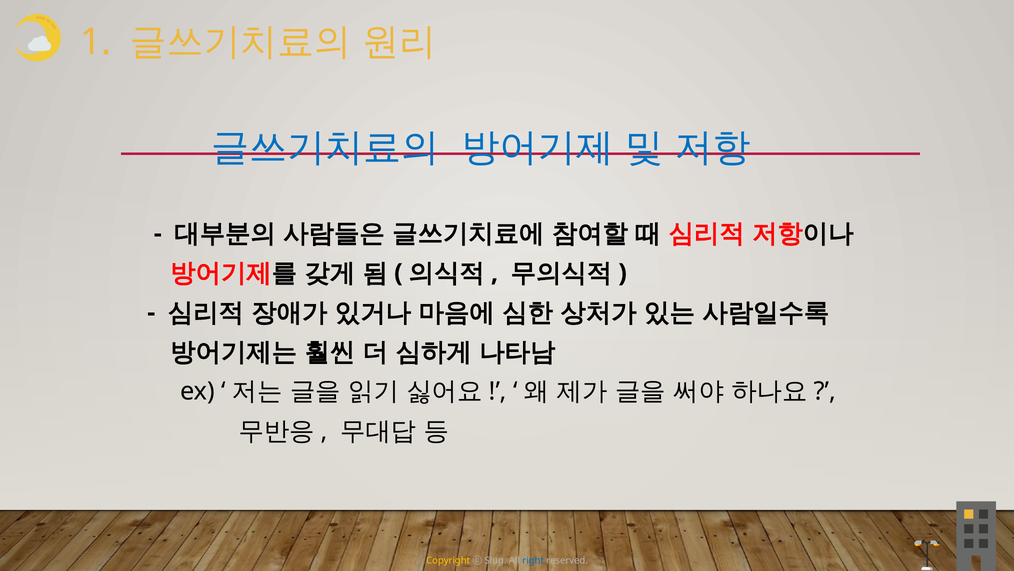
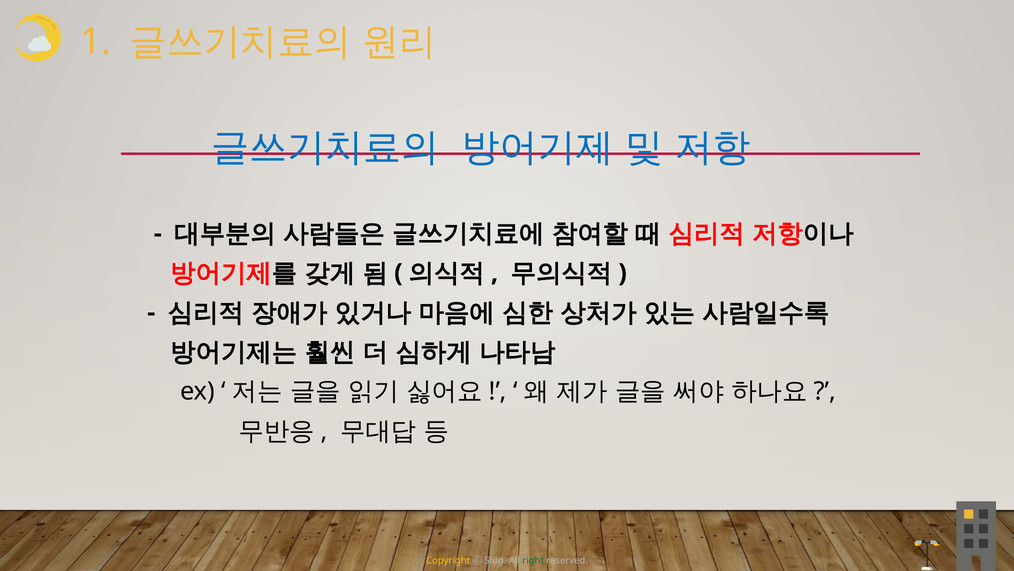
right colour: blue -> green
